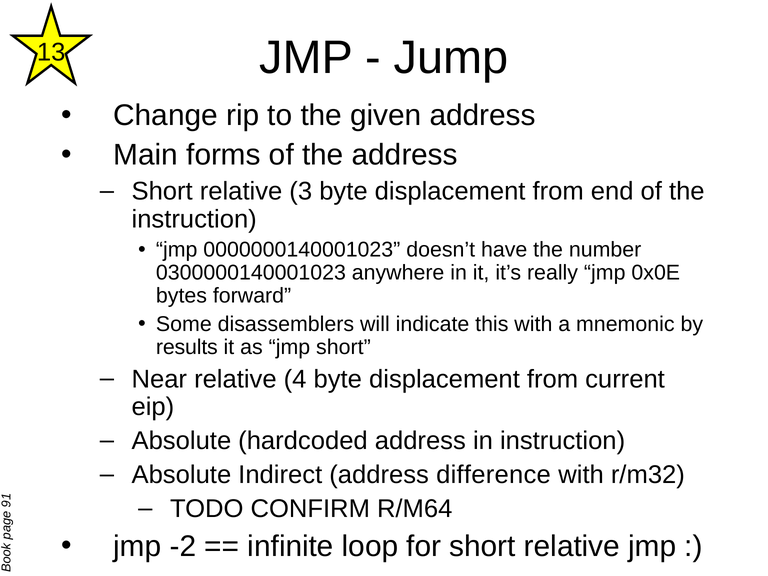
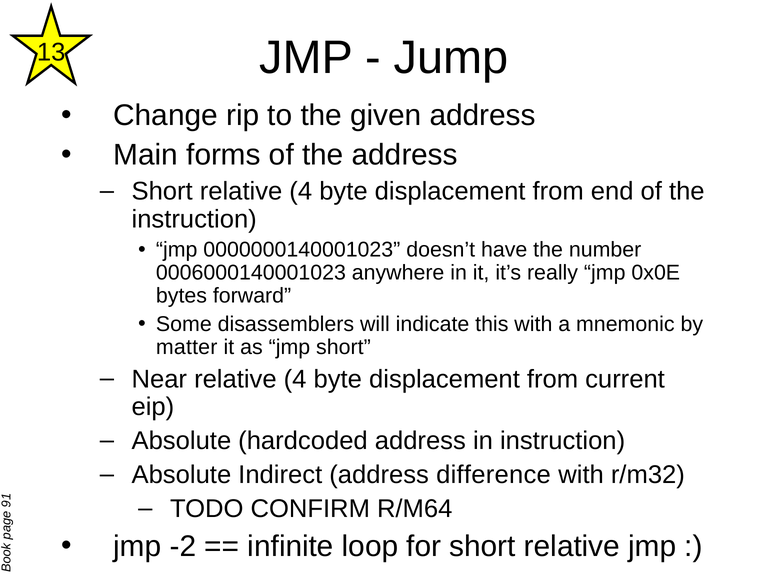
Short relative 3: 3 -> 4
0300000140001023: 0300000140001023 -> 0006000140001023
results: results -> matter
